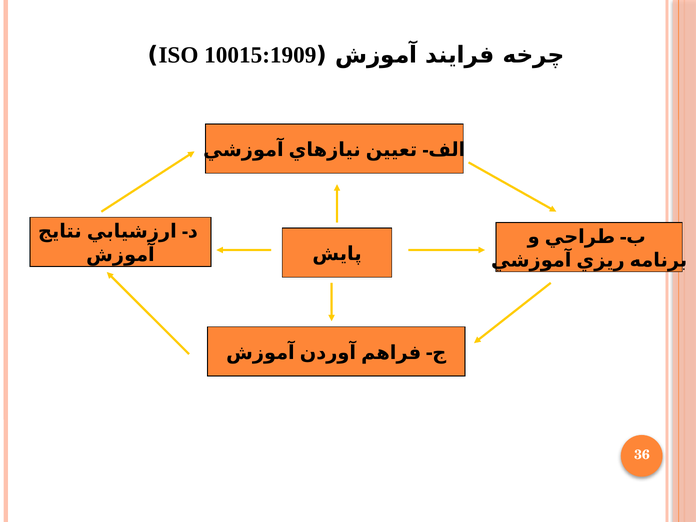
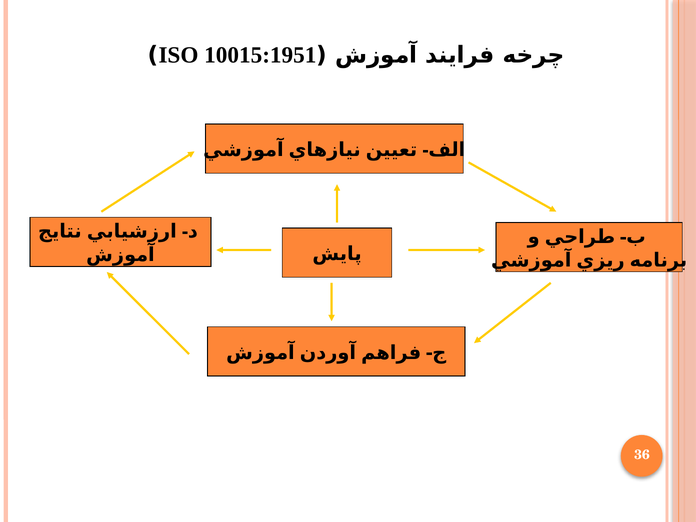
10015:1909: 10015:1909 -> 10015:1951
